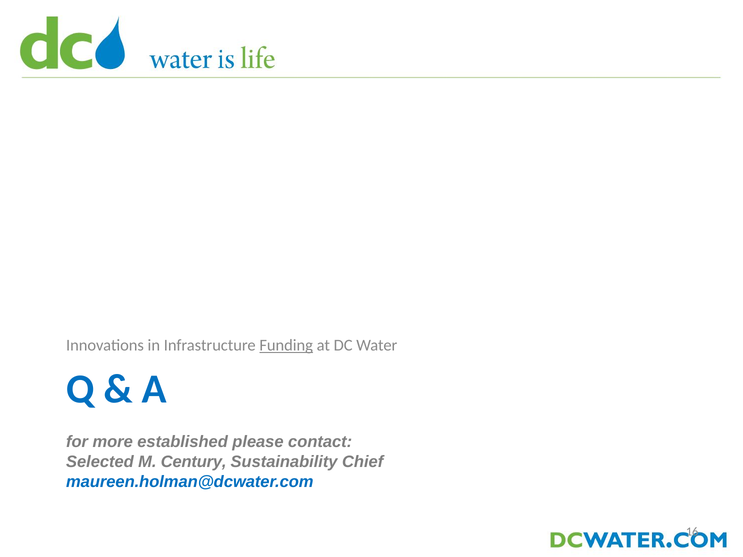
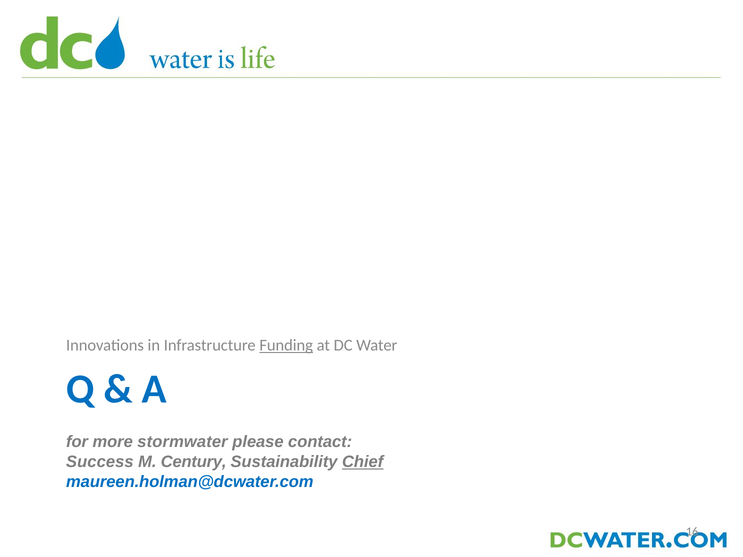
established: established -> stormwater
Selected: Selected -> Success
Chief underline: none -> present
